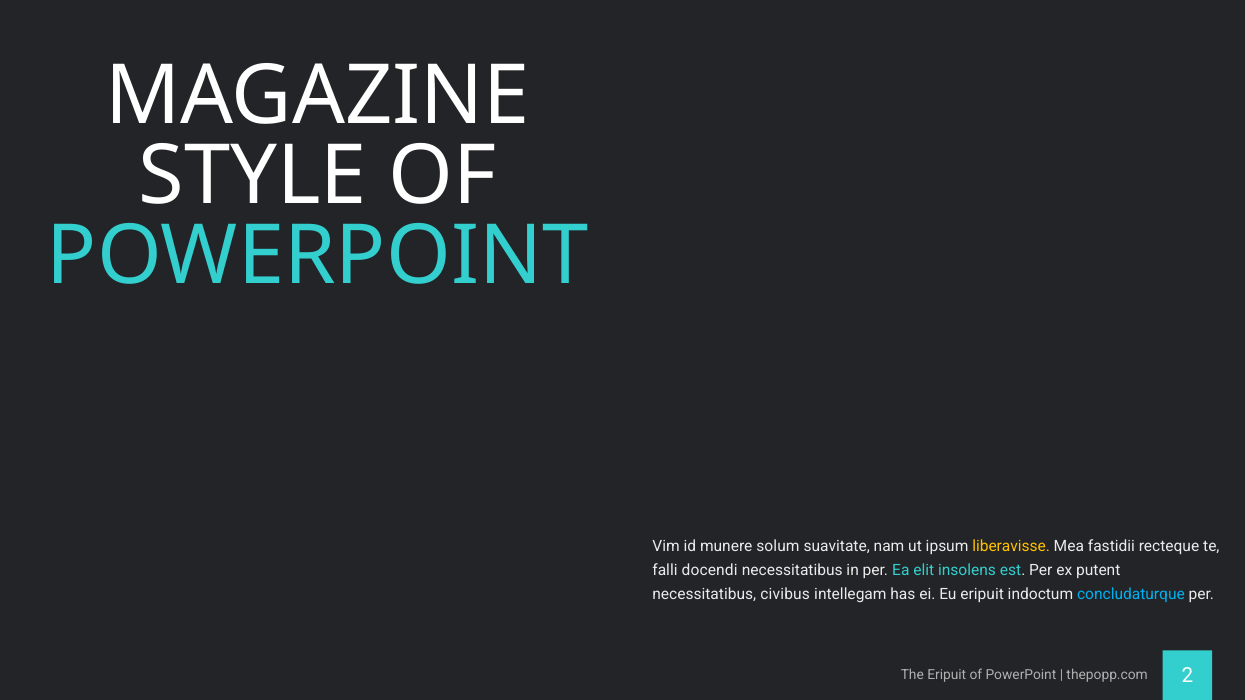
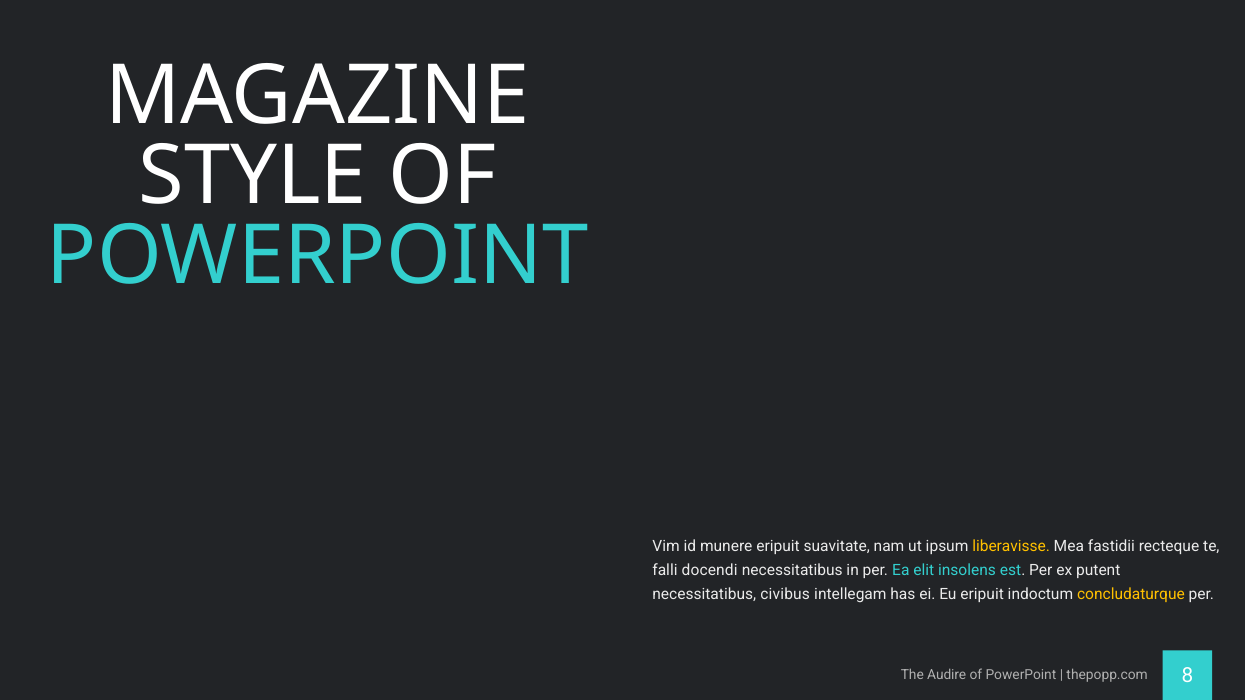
munere solum: solum -> eripuit
concludaturque colour: light blue -> yellow
The Eripuit: Eripuit -> Audire
2: 2 -> 8
